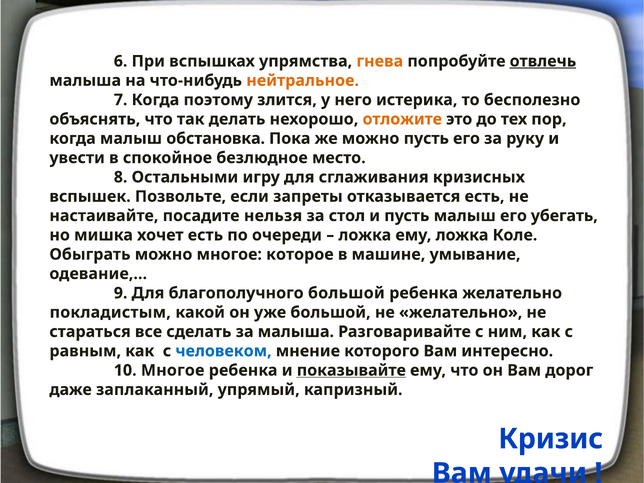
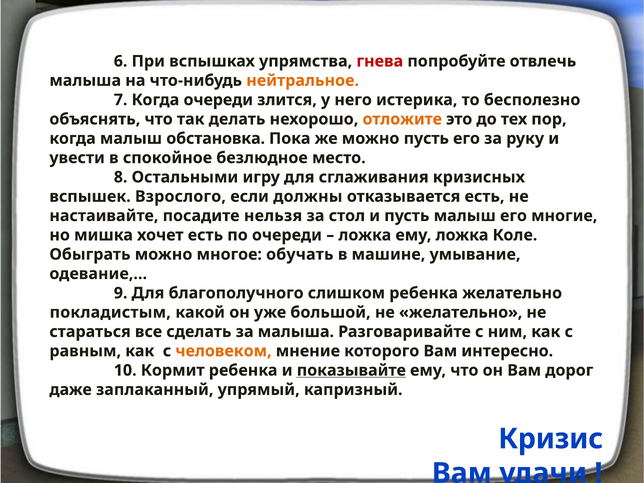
гнева colour: orange -> red
отвлечь underline: present -> none
Когда поэтому: поэтому -> очереди
Позвольте: Позвольте -> Взрослого
запреты: запреты -> должны
убегать: убегать -> многие
которое: которое -> обучать
благополучного большой: большой -> слишком
человеком colour: blue -> orange
10 Многое: Многое -> Кормит
